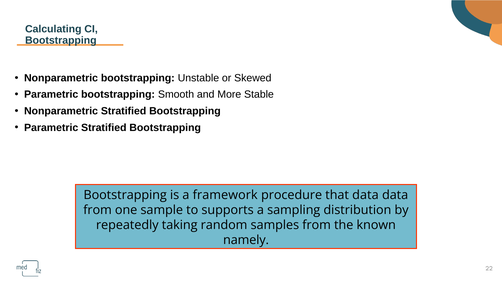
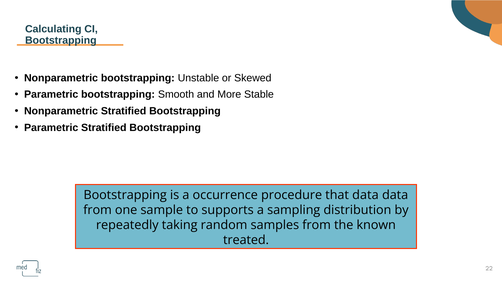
framework: framework -> occurrence
namely: namely -> treated
